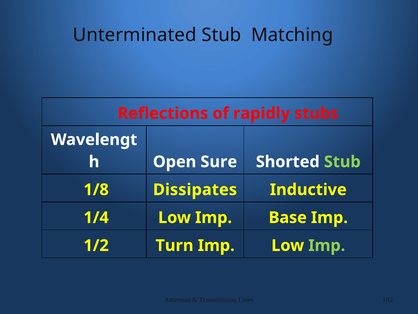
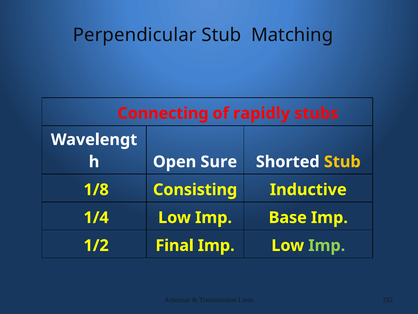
Unterminated: Unterminated -> Perpendicular
Reflections: Reflections -> Connecting
Stub at (342, 162) colour: light green -> yellow
Dissipates: Dissipates -> Consisting
Turn: Turn -> Final
